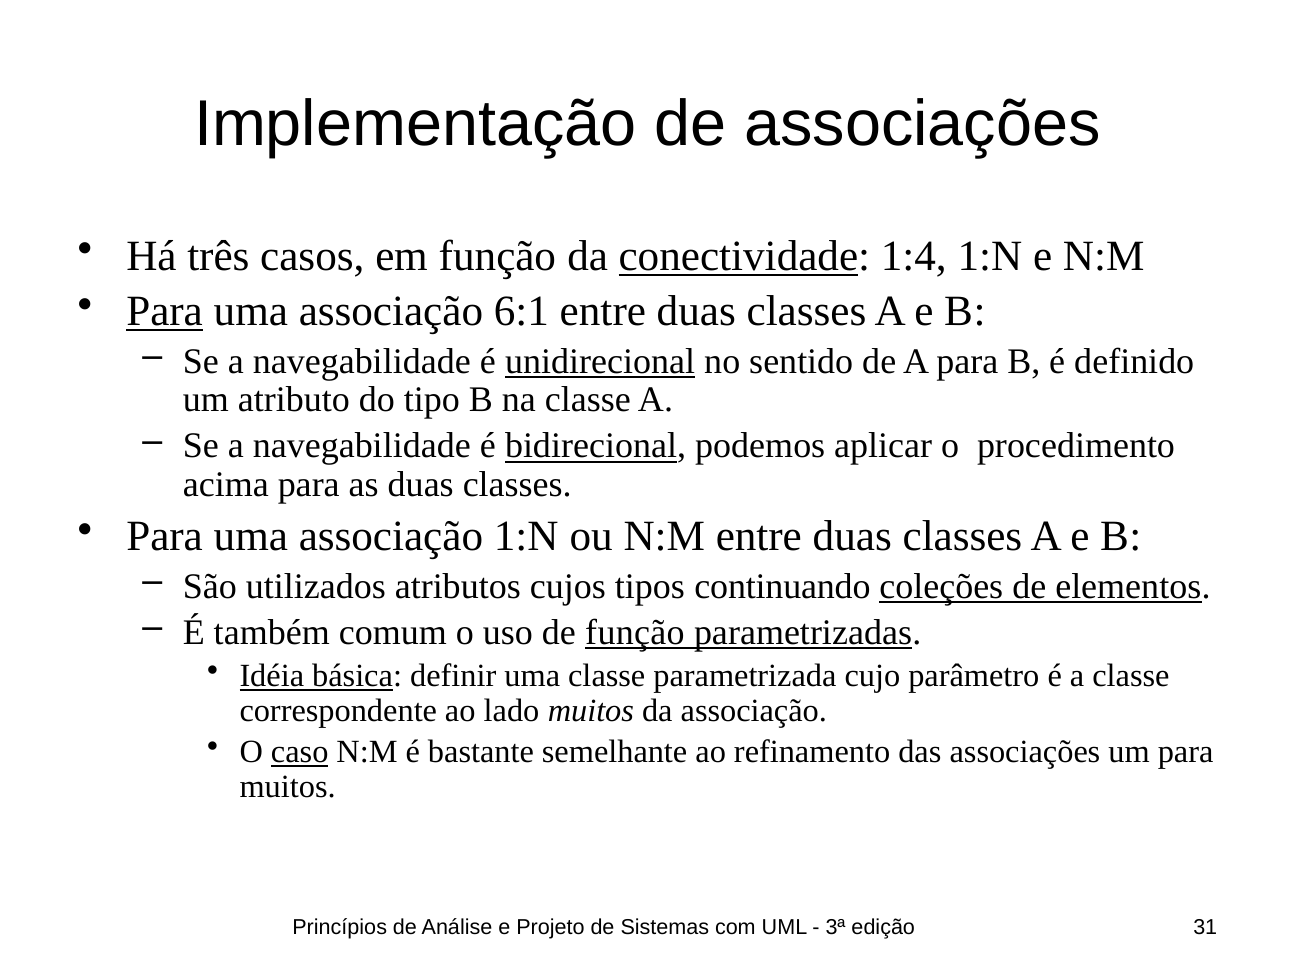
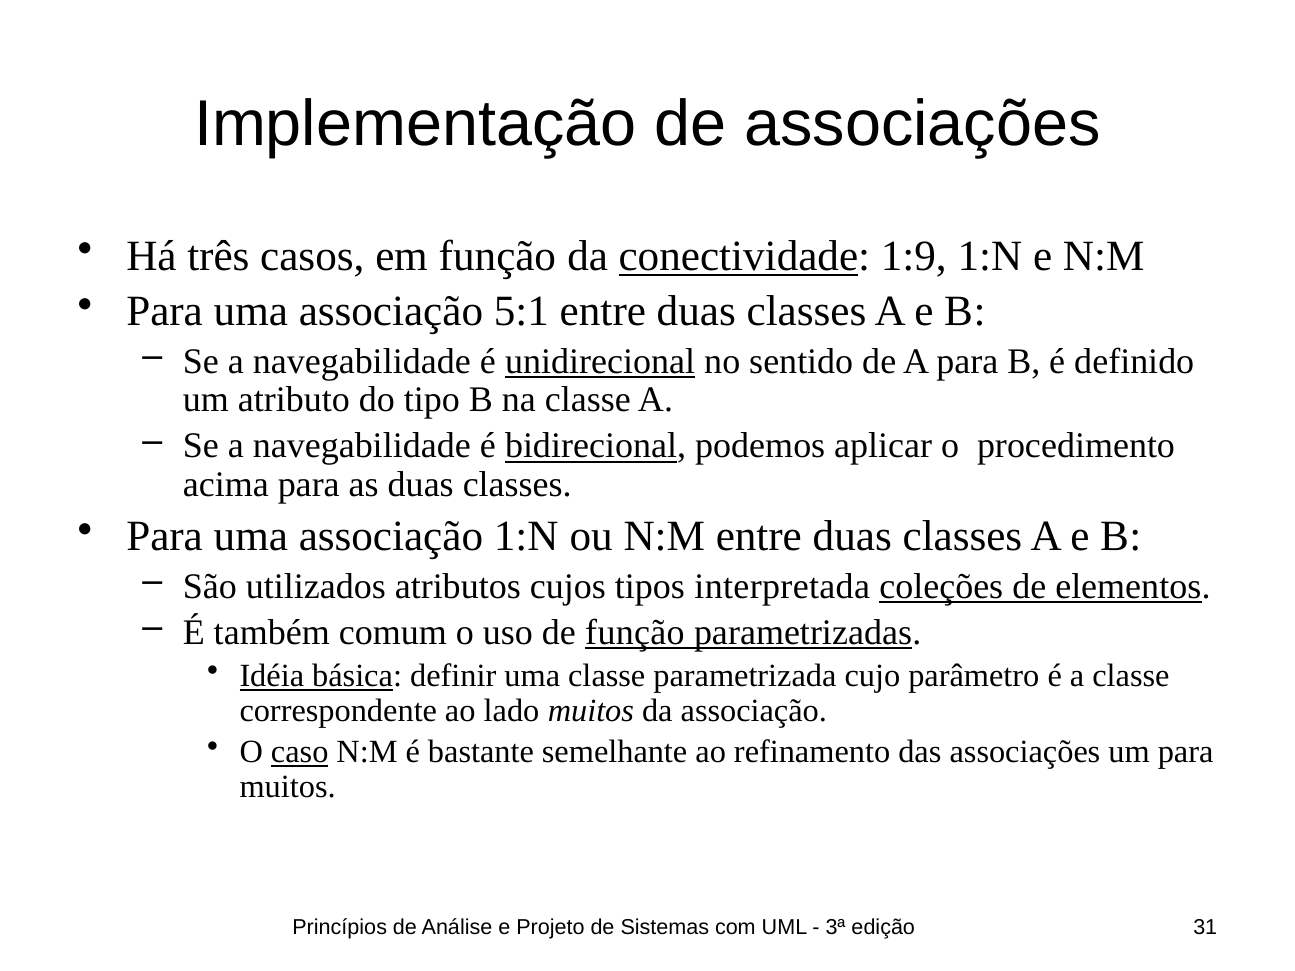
1:4: 1:4 -> 1:9
Para at (165, 311) underline: present -> none
6:1: 6:1 -> 5:1
continuando: continuando -> interpretada
